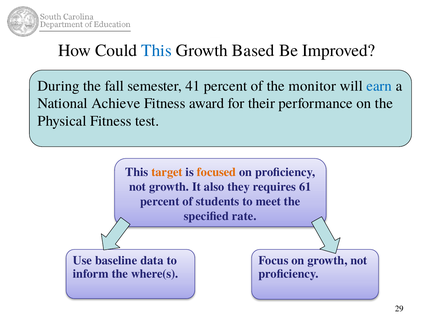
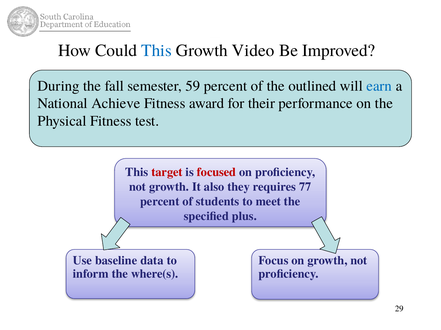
Based: Based -> Video
41: 41 -> 59
monitor: monitor -> outlined
target colour: orange -> red
focused colour: orange -> red
61: 61 -> 77
rate: rate -> plus
